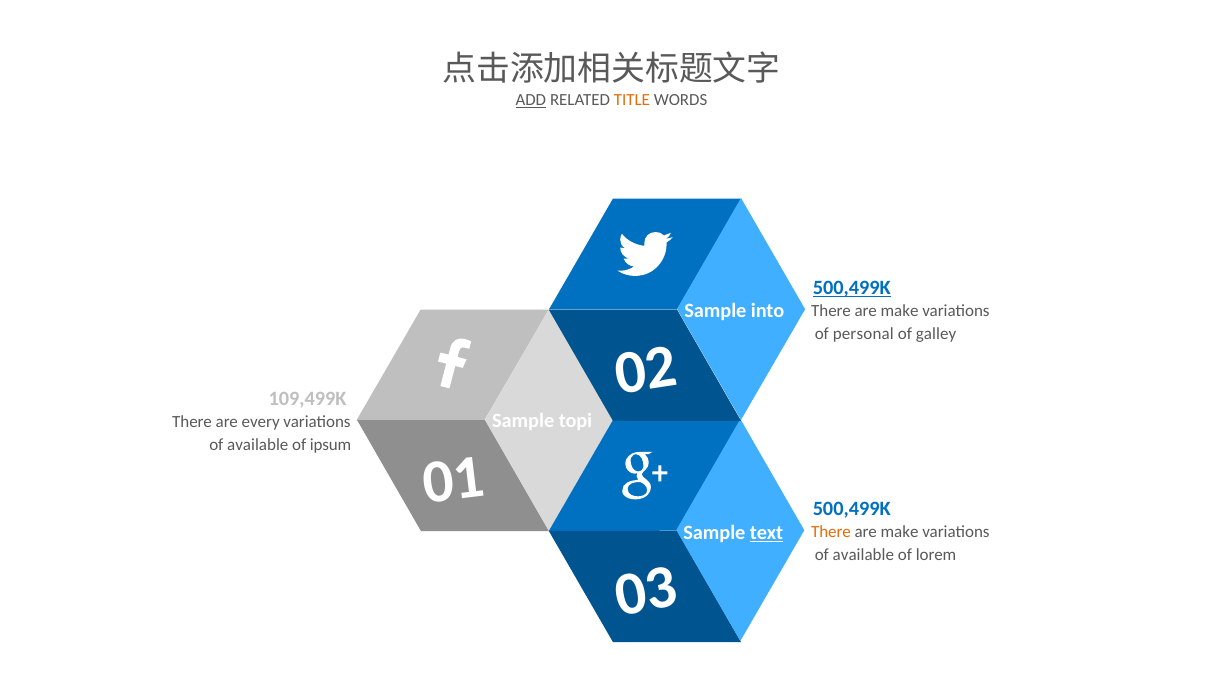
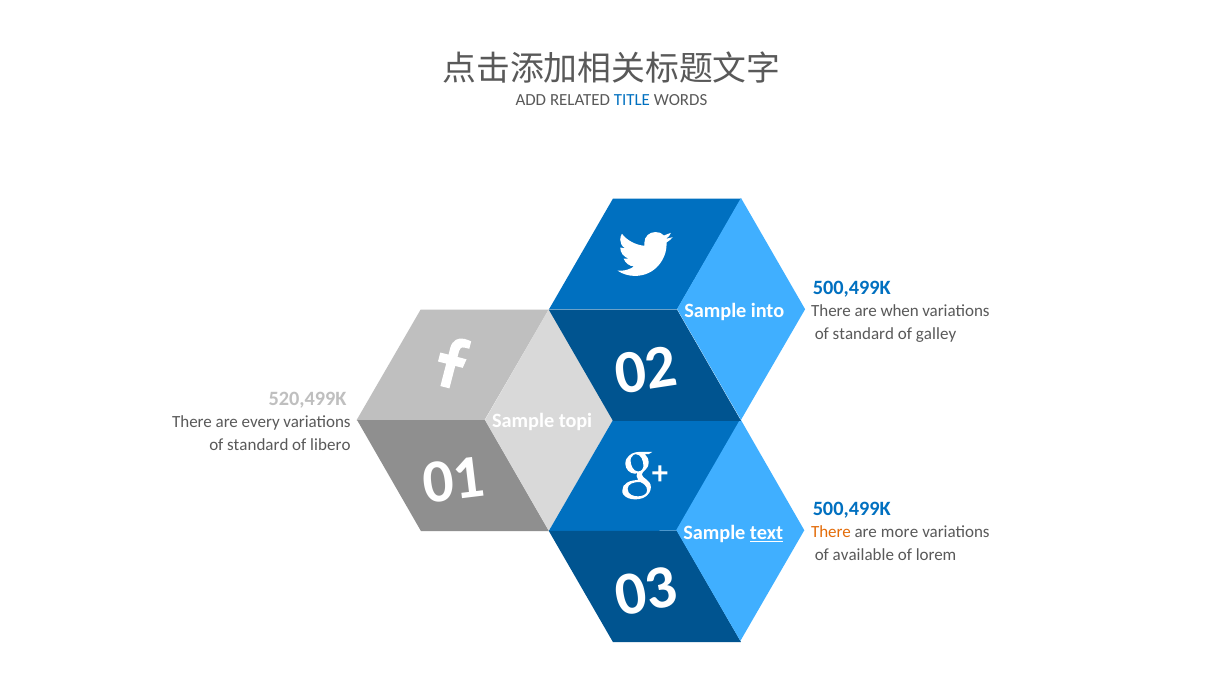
ADD underline: present -> none
TITLE colour: orange -> blue
500,499K at (852, 288) underline: present -> none
make at (900, 311): make -> when
personal at (863, 334): personal -> standard
109,499K: 109,499K -> 520,499K
available at (258, 445): available -> standard
ipsum: ipsum -> libero
make at (900, 532): make -> more
